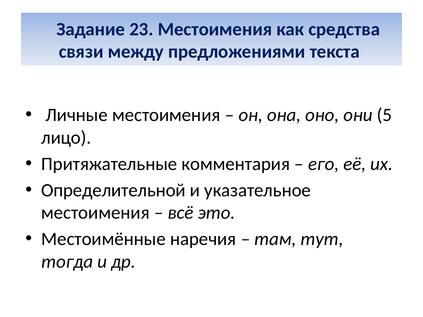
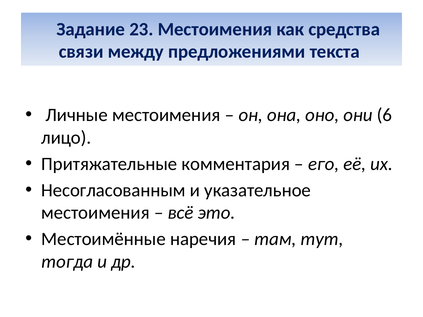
5: 5 -> 6
Определительной: Определительной -> Несогласованным
